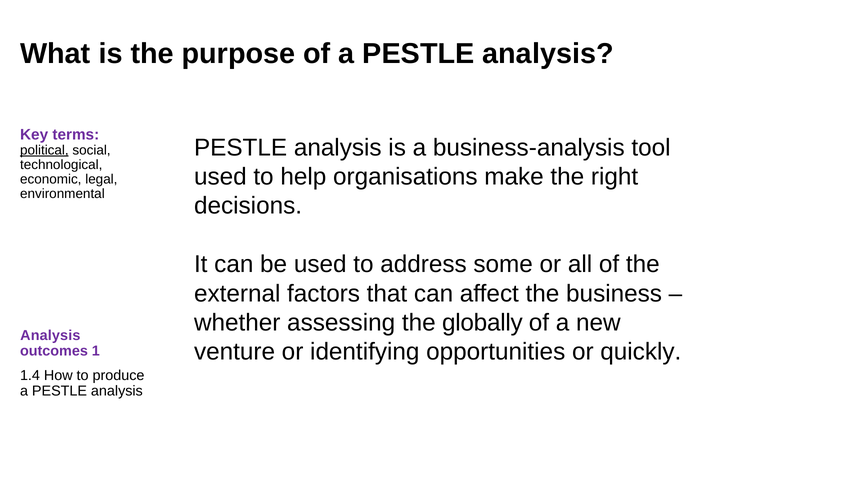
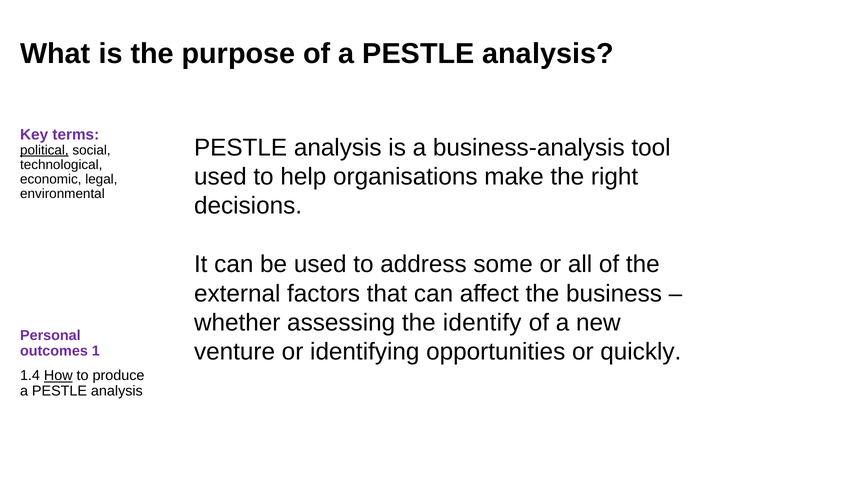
globally: globally -> identify
Analysis at (50, 336): Analysis -> Personal
How underline: none -> present
